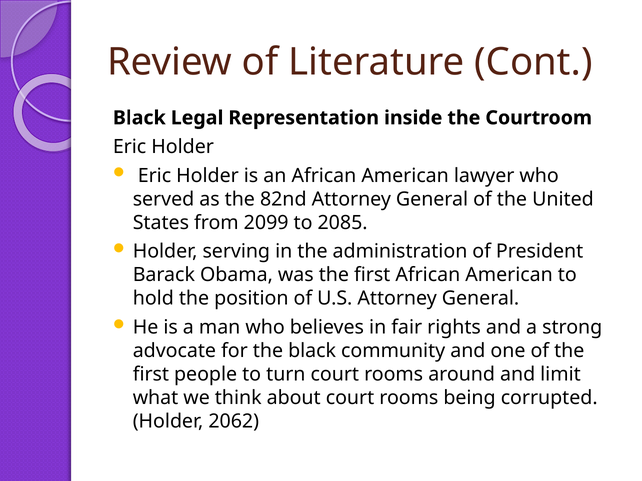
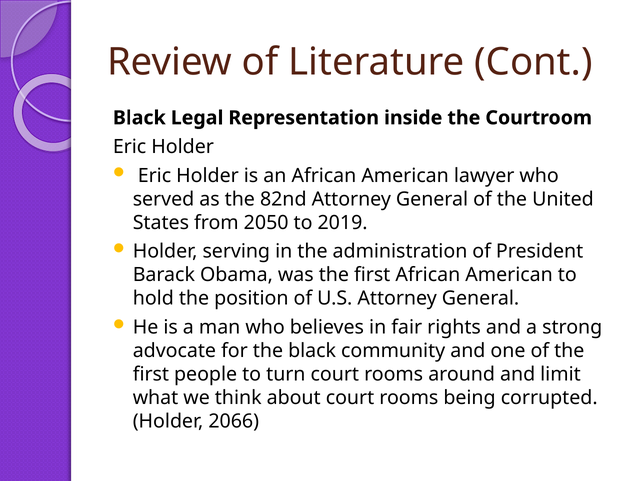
2099: 2099 -> 2050
2085: 2085 -> 2019
2062: 2062 -> 2066
